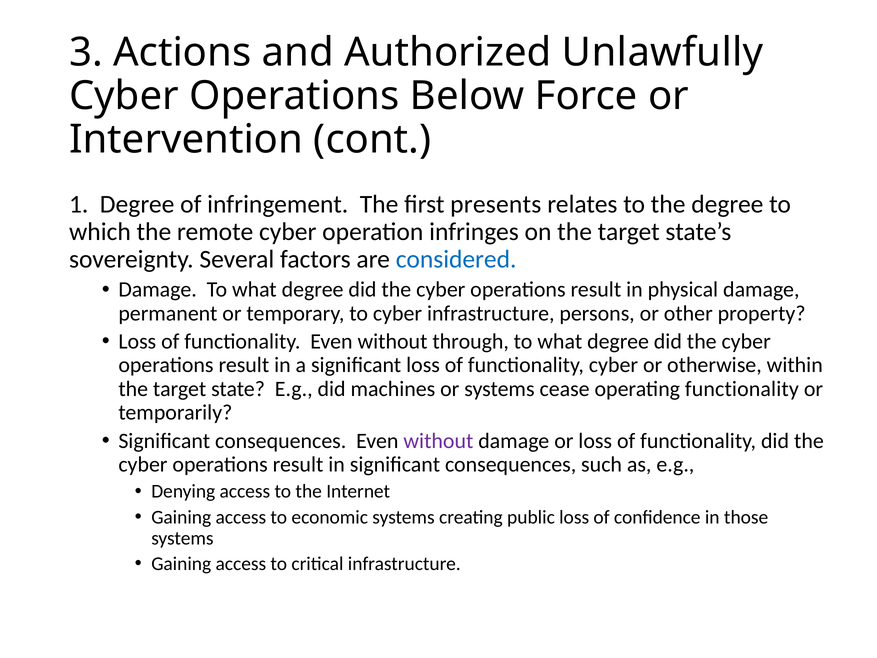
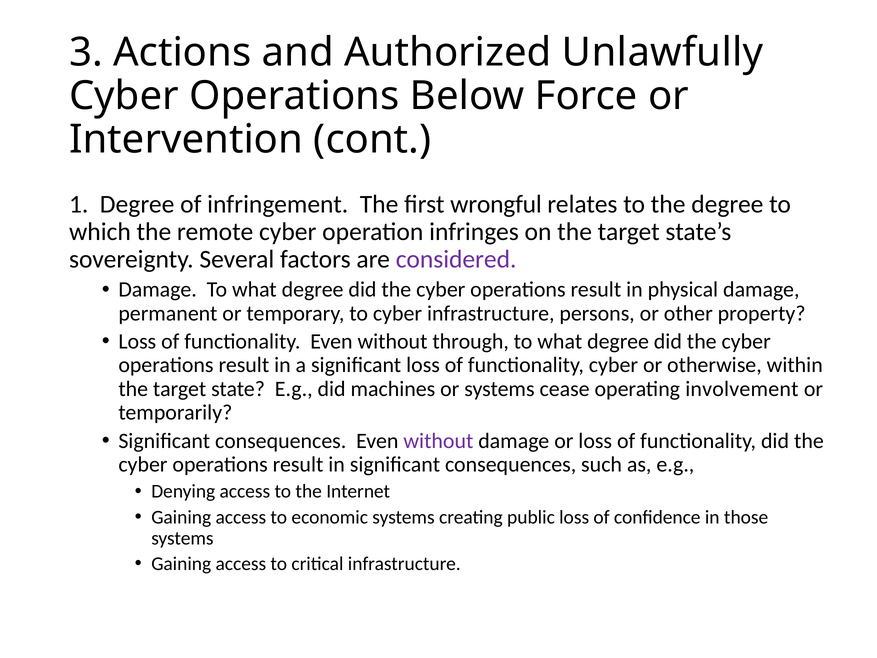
presents: presents -> wrongful
considered colour: blue -> purple
operating functionality: functionality -> involvement
